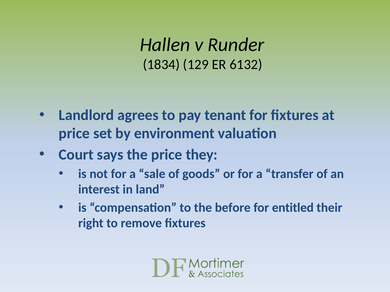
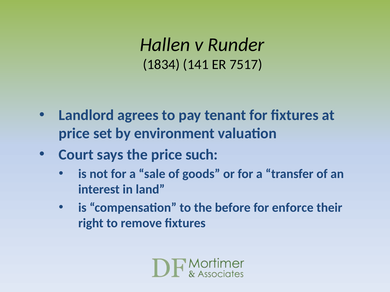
129: 129 -> 141
6132: 6132 -> 7517
they: they -> such
entitled: entitled -> enforce
